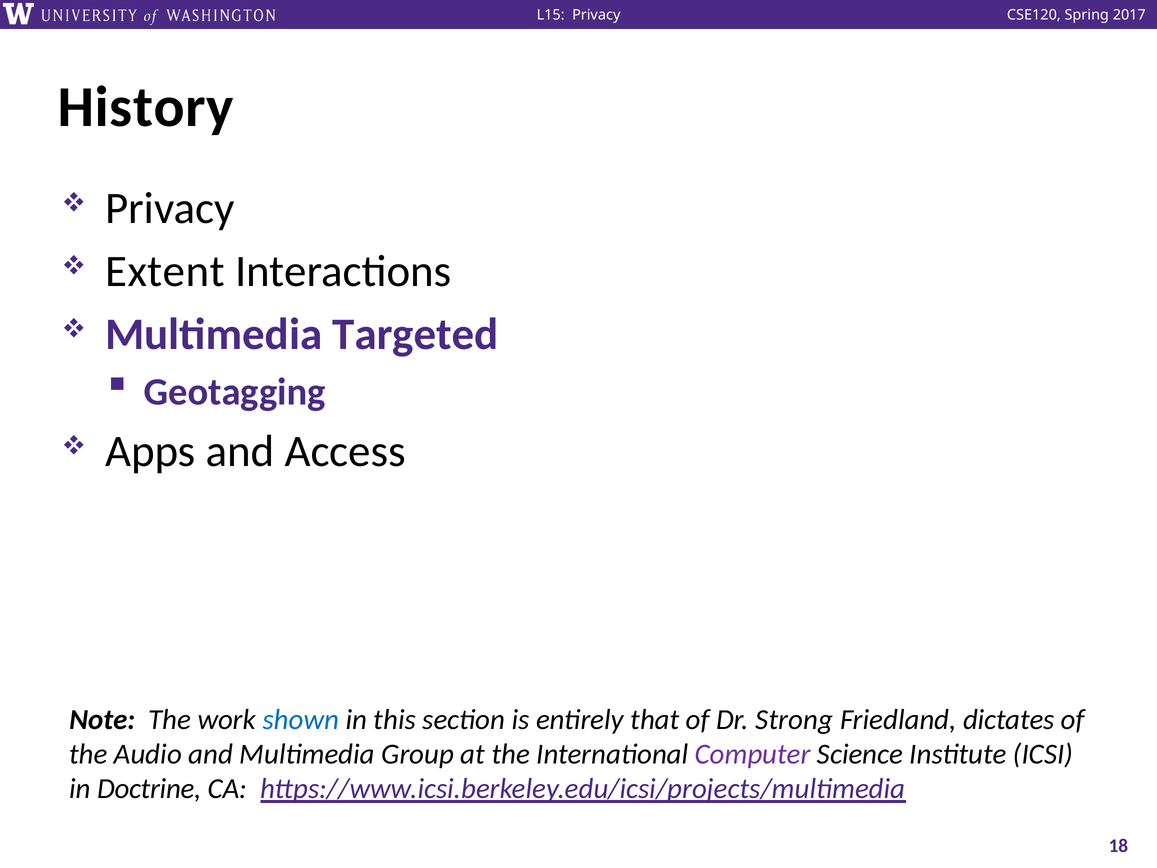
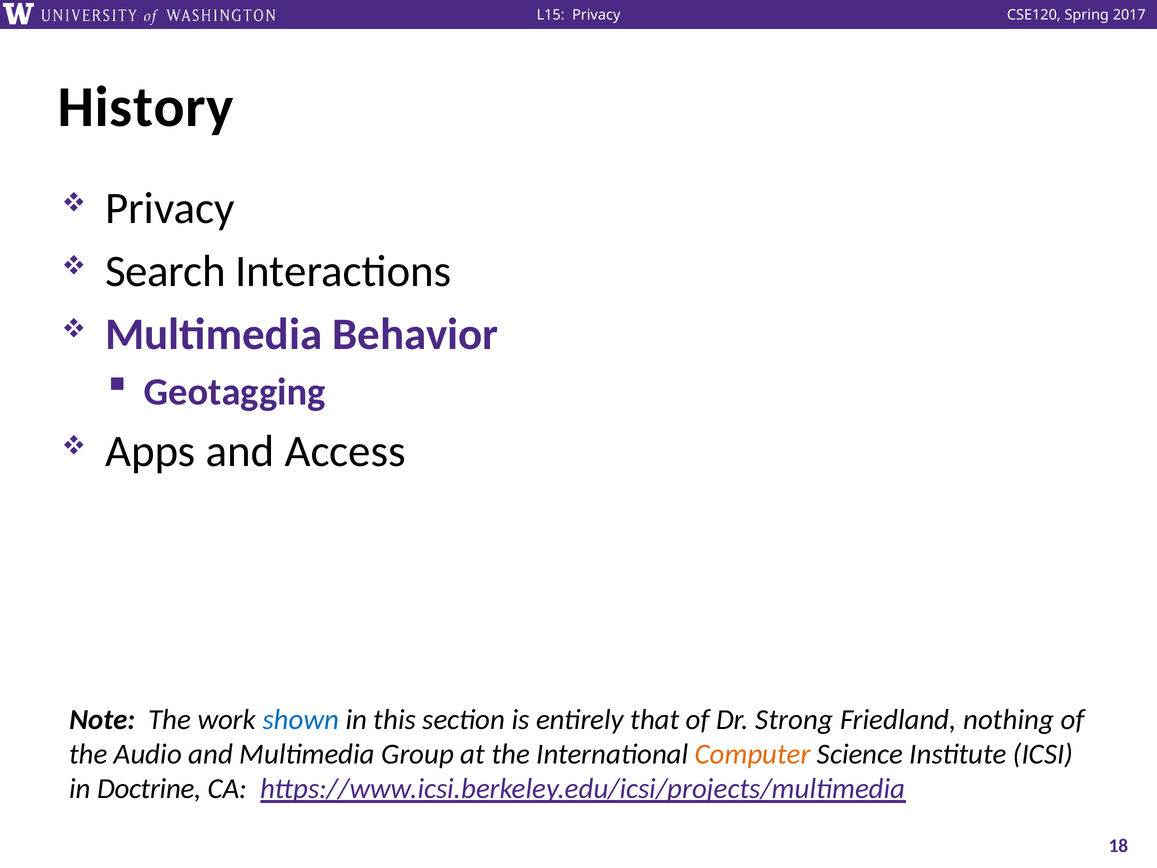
Extent: Extent -> Search
Targeted: Targeted -> Behavior
dictates: dictates -> nothing
Computer colour: purple -> orange
